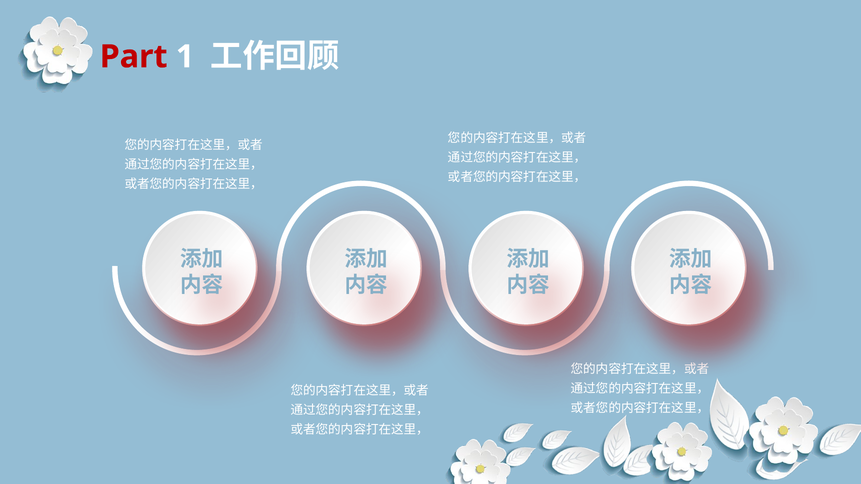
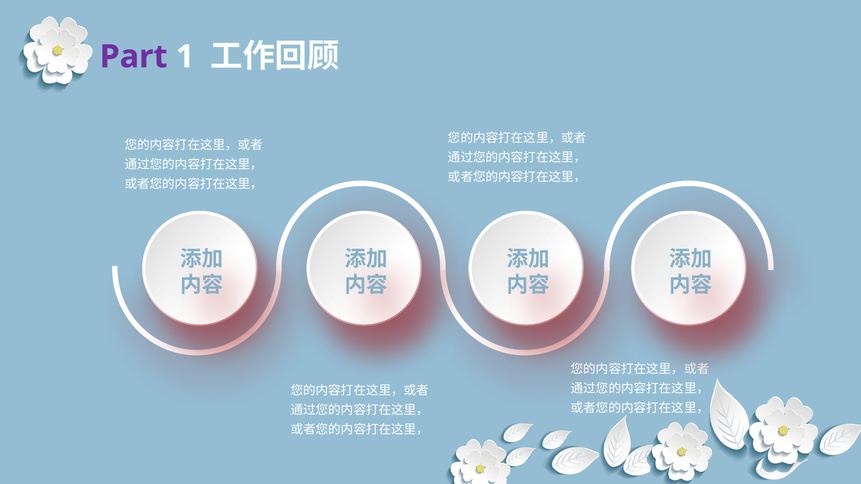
Part colour: red -> purple
